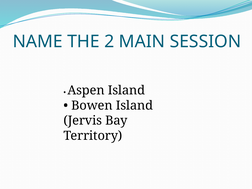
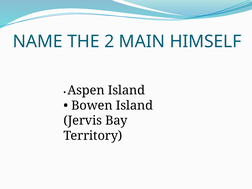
SESSION: SESSION -> HIMSELF
